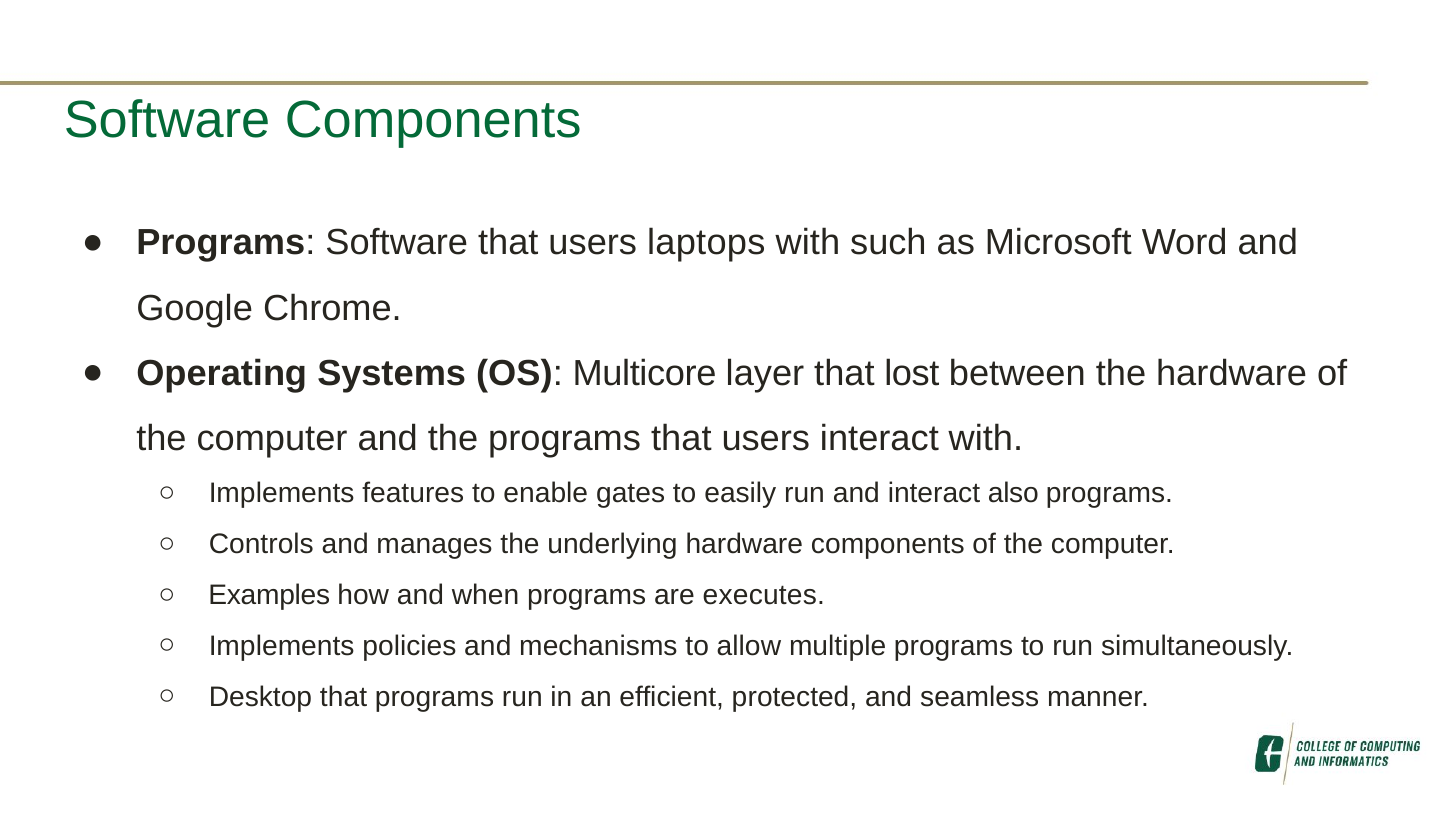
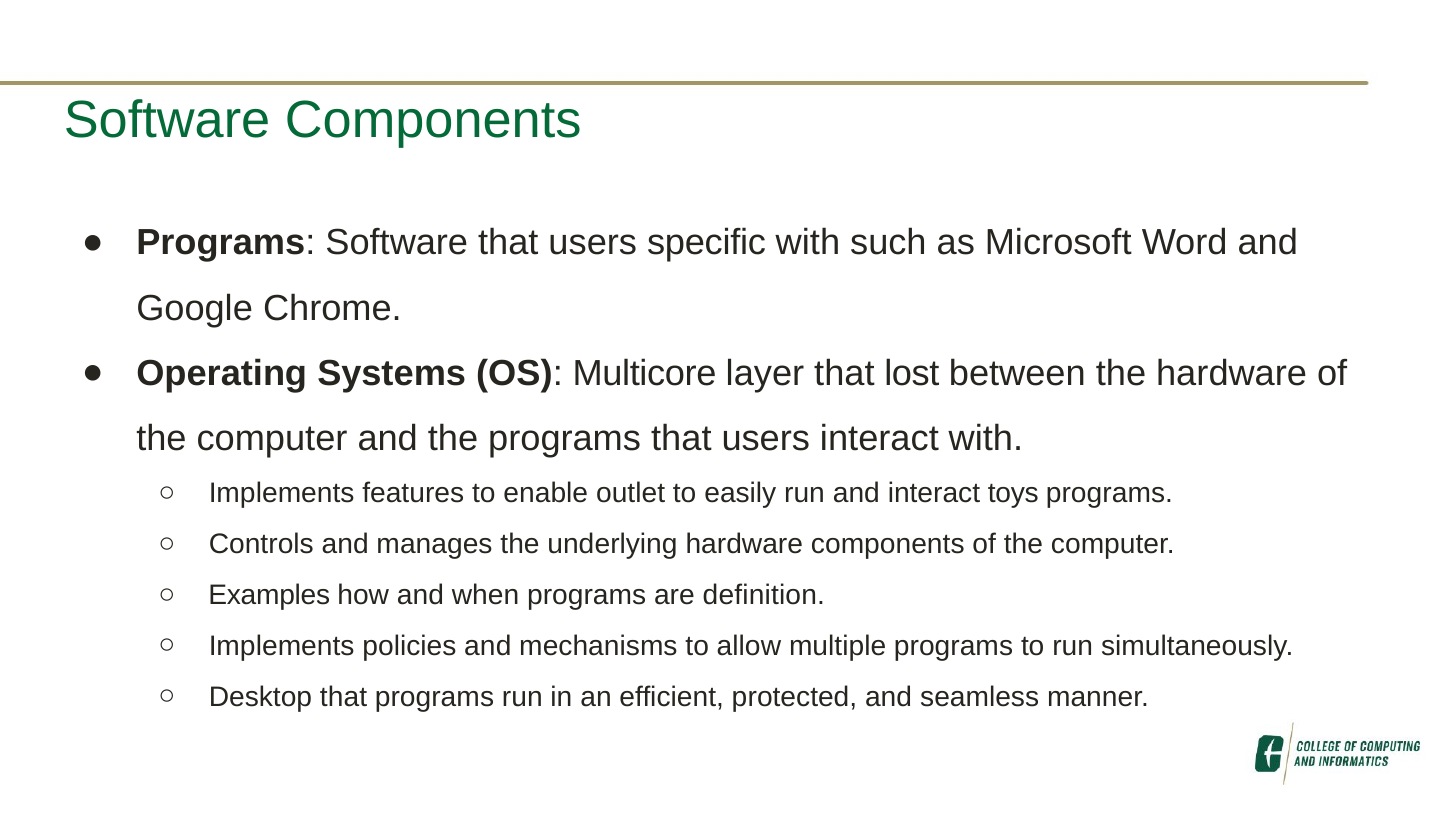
laptops: laptops -> specific
gates: gates -> outlet
also: also -> toys
executes: executes -> definition
